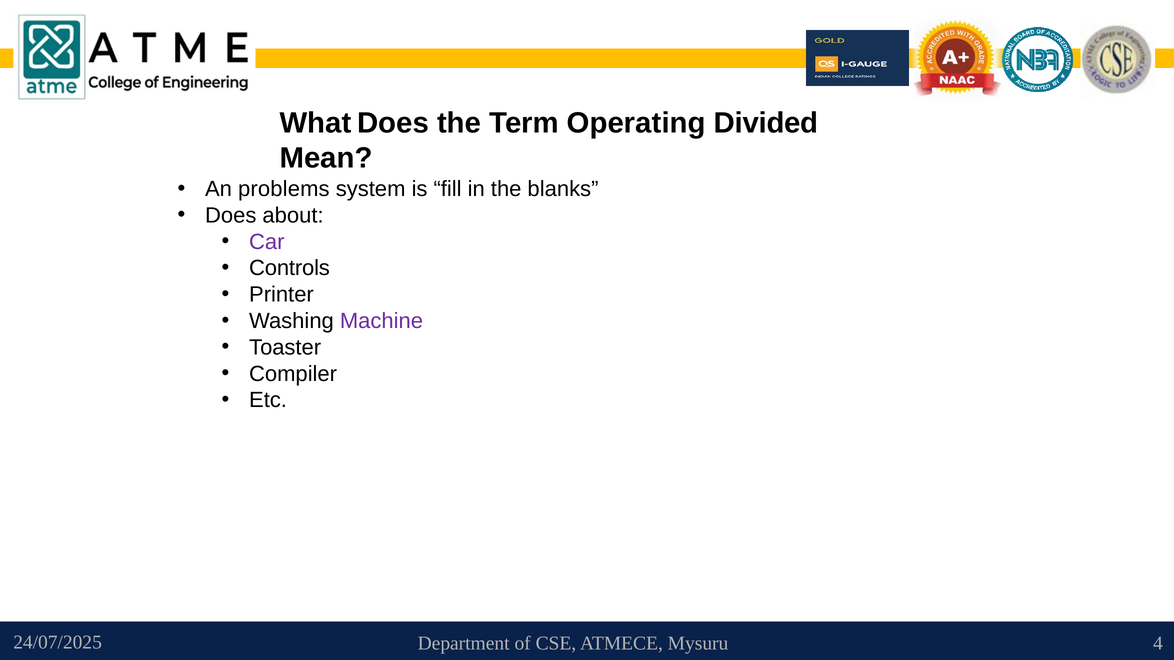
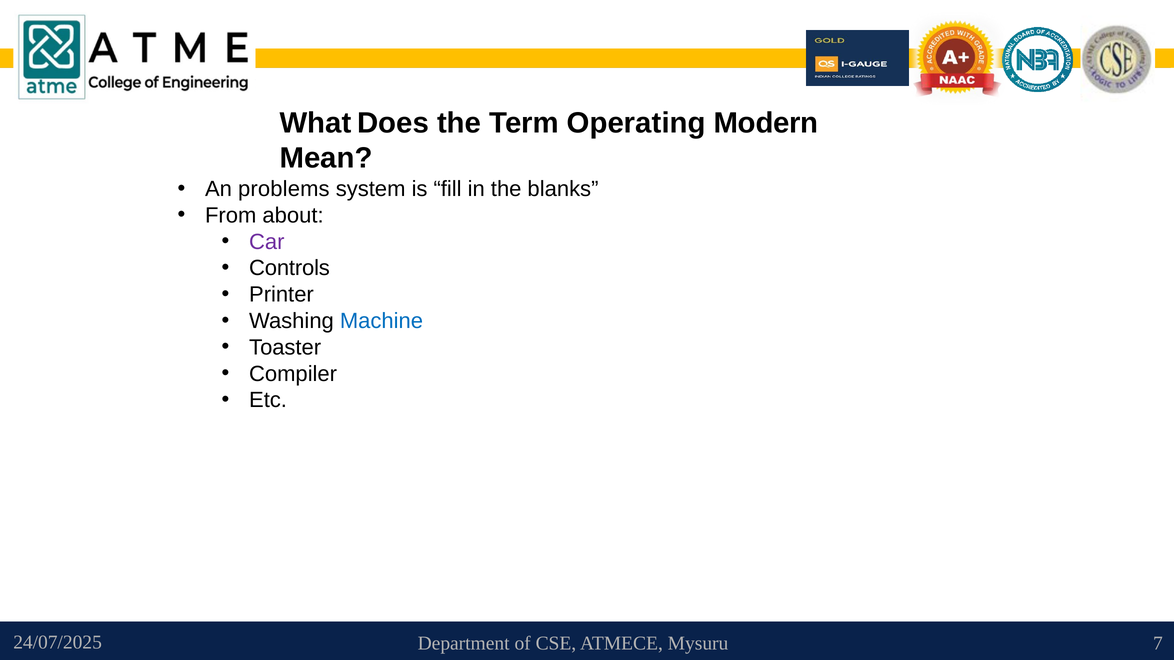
Divided: Divided -> Modern
Does at (231, 215): Does -> From
Machine colour: purple -> blue
4: 4 -> 7
